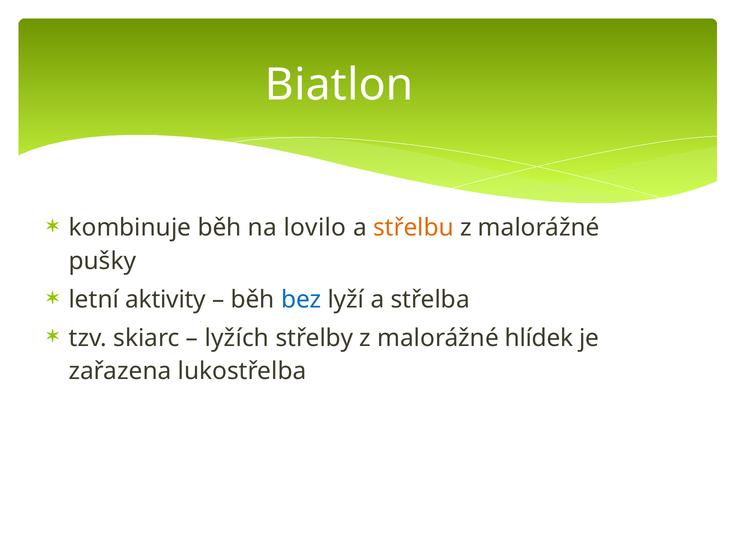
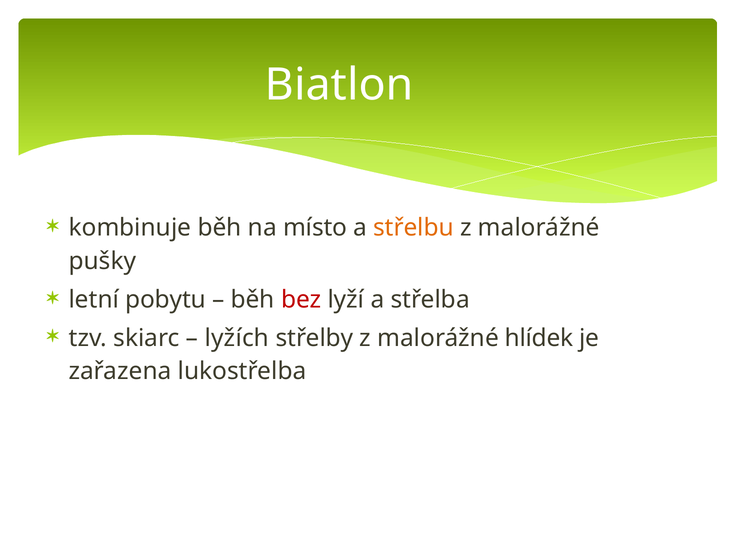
lovilo: lovilo -> místo
aktivity: aktivity -> pobytu
bez colour: blue -> red
